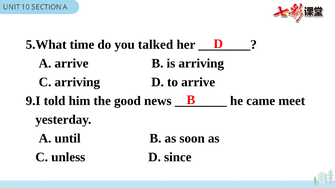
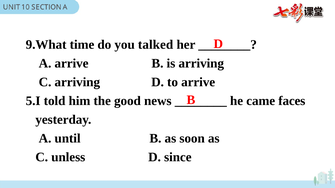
5.What: 5.What -> 9.What
9.I: 9.I -> 5.I
meet: meet -> faces
